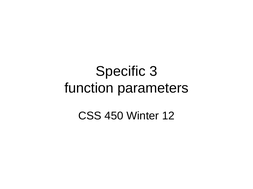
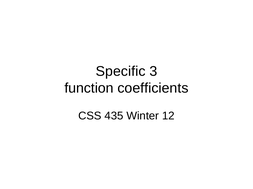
parameters: parameters -> coefficients
450: 450 -> 435
